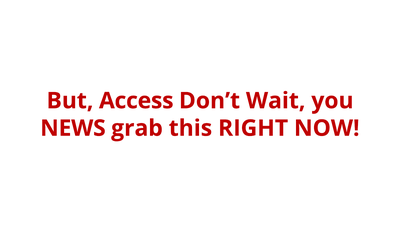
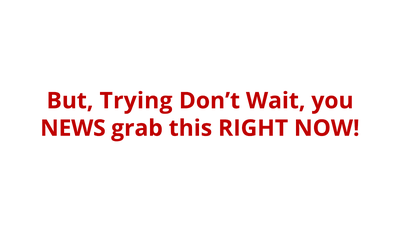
Access: Access -> Trying
